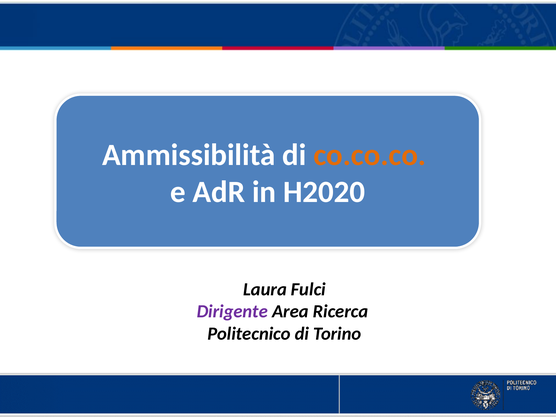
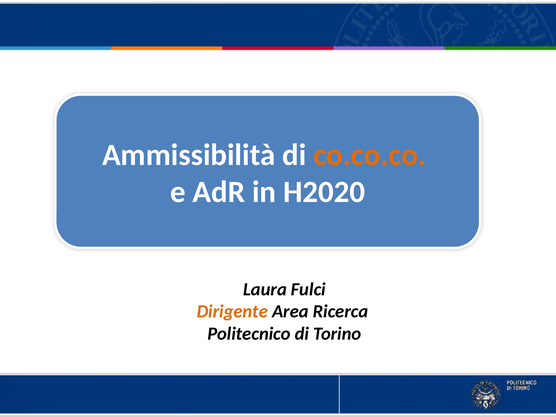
Dirigente colour: purple -> orange
